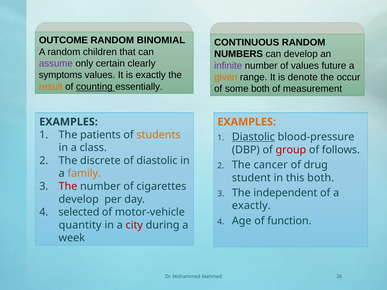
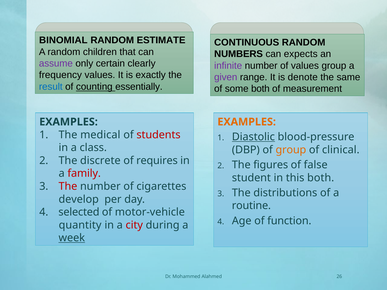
OUTCOME: OUTCOME -> BINOMIAL
BINOMIAL: BINOMIAL -> ESTIMATE
can develop: develop -> expects
values future: future -> group
symptoms: symptoms -> frequency
given colour: orange -> purple
occur: occur -> same
result colour: orange -> blue
patients: patients -> medical
students colour: orange -> red
group at (291, 150) colour: red -> orange
follows: follows -> clinical
of diastolic: diastolic -> requires
cancer: cancer -> figures
drug: drug -> false
family colour: orange -> red
independent: independent -> distributions
exactly at (251, 206): exactly -> routine
week underline: none -> present
